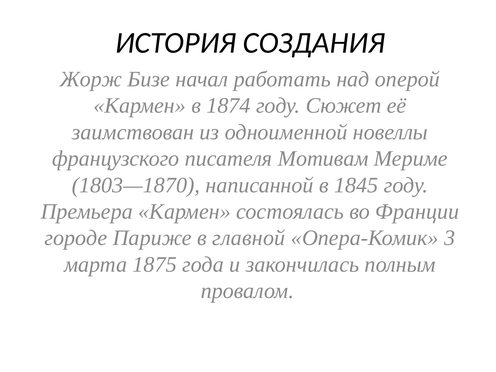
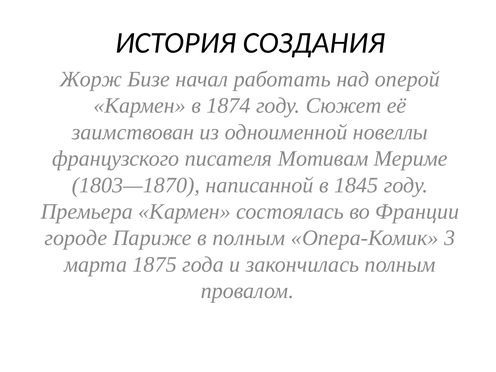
в главной: главной -> полным
